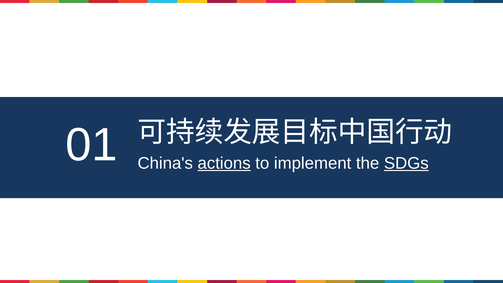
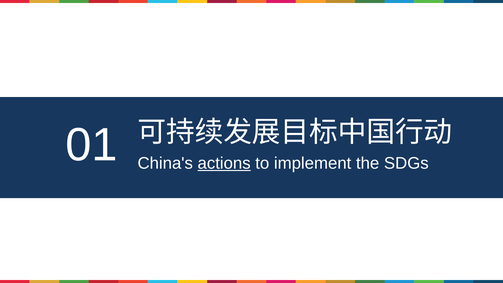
SDGs underline: present -> none
